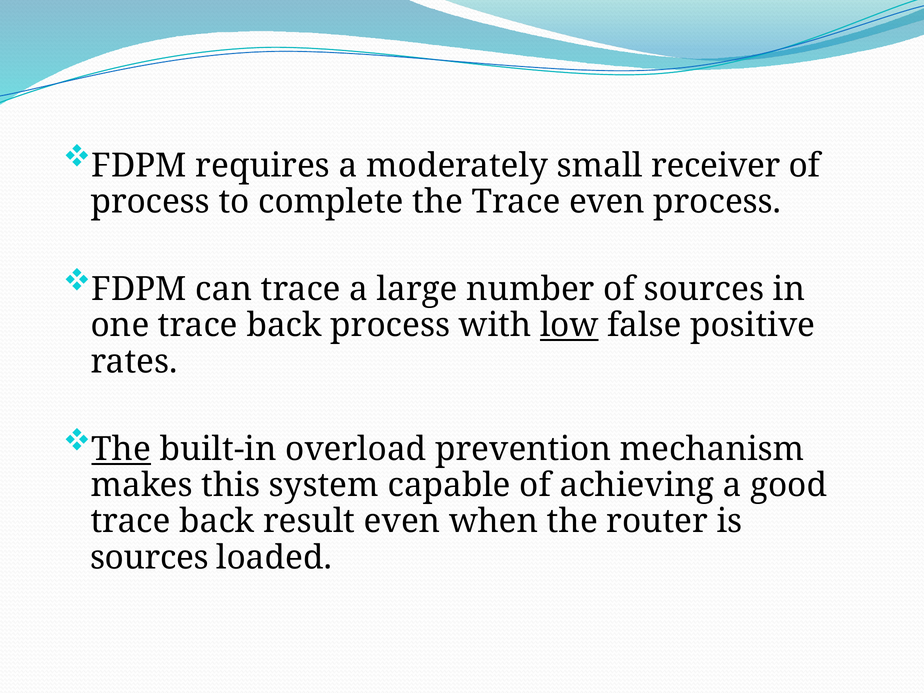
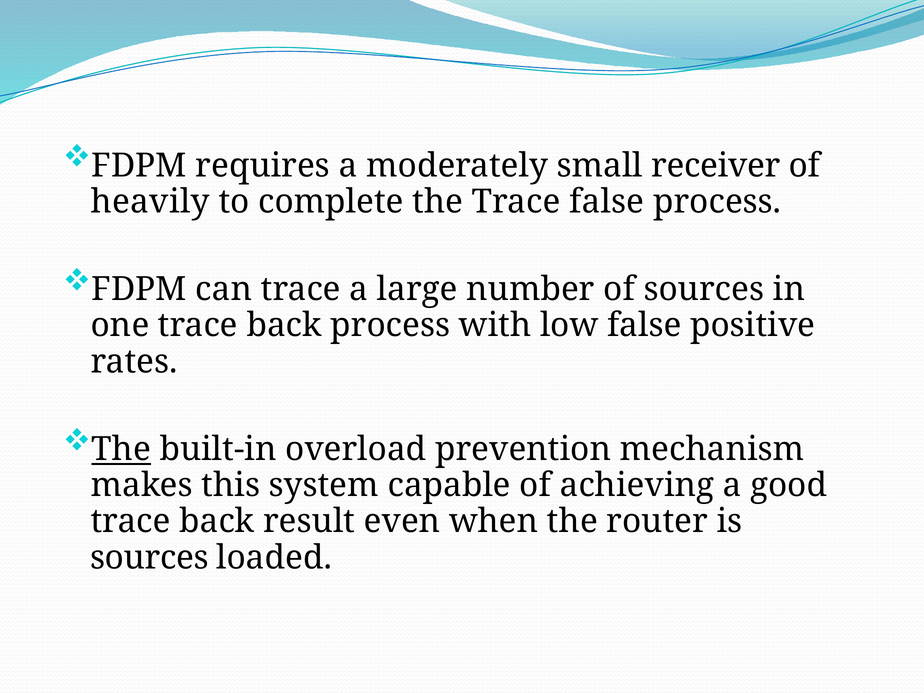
process at (150, 202): process -> heavily
Trace even: even -> false
low underline: present -> none
